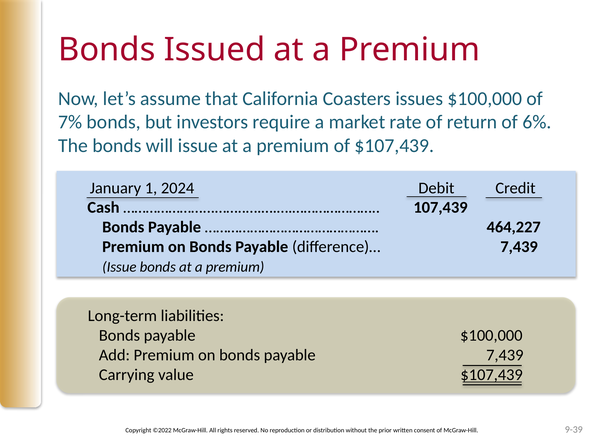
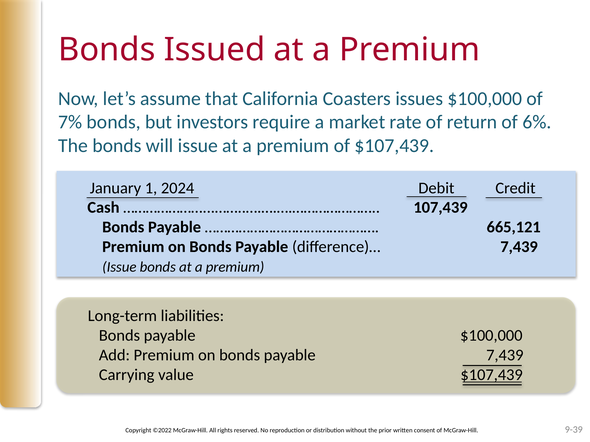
464,227: 464,227 -> 665,121
